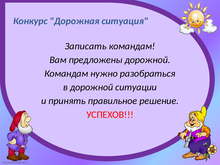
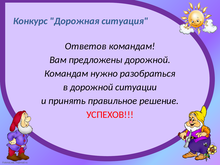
Записать: Записать -> Ответов
